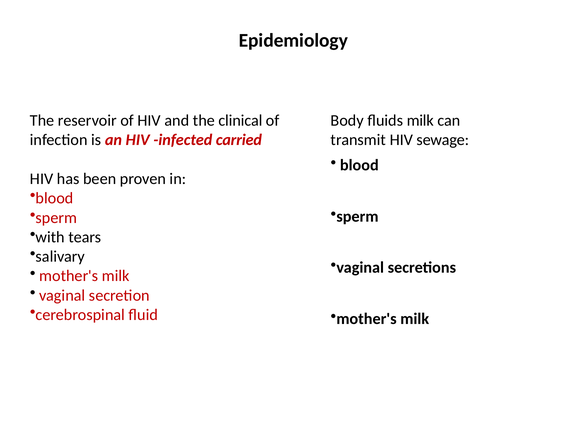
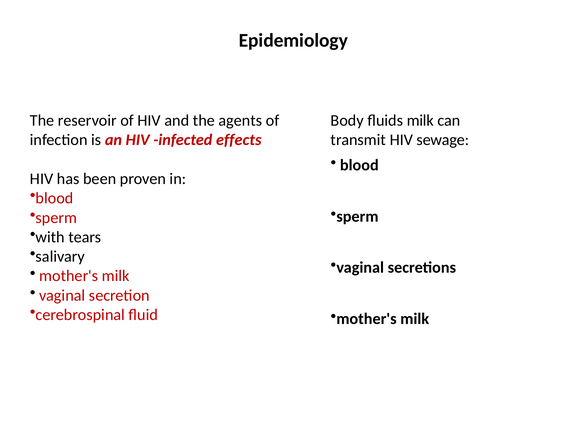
clinical: clinical -> agents
carried: carried -> effects
